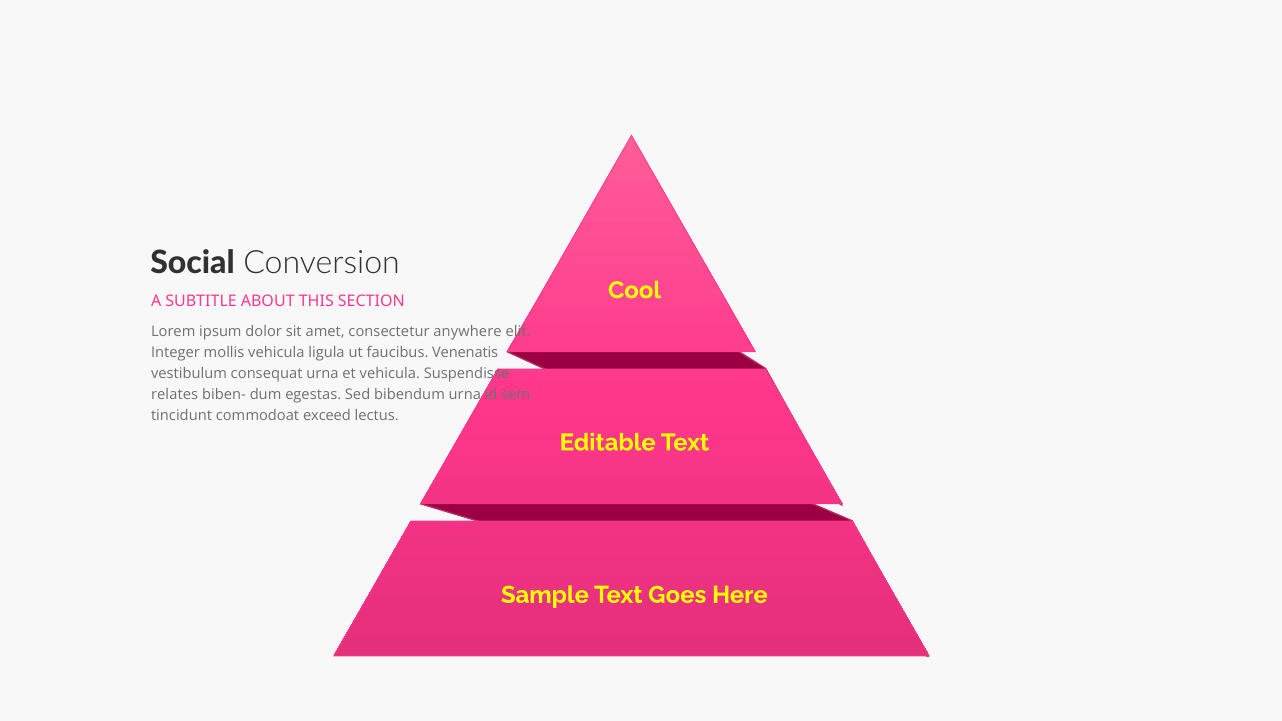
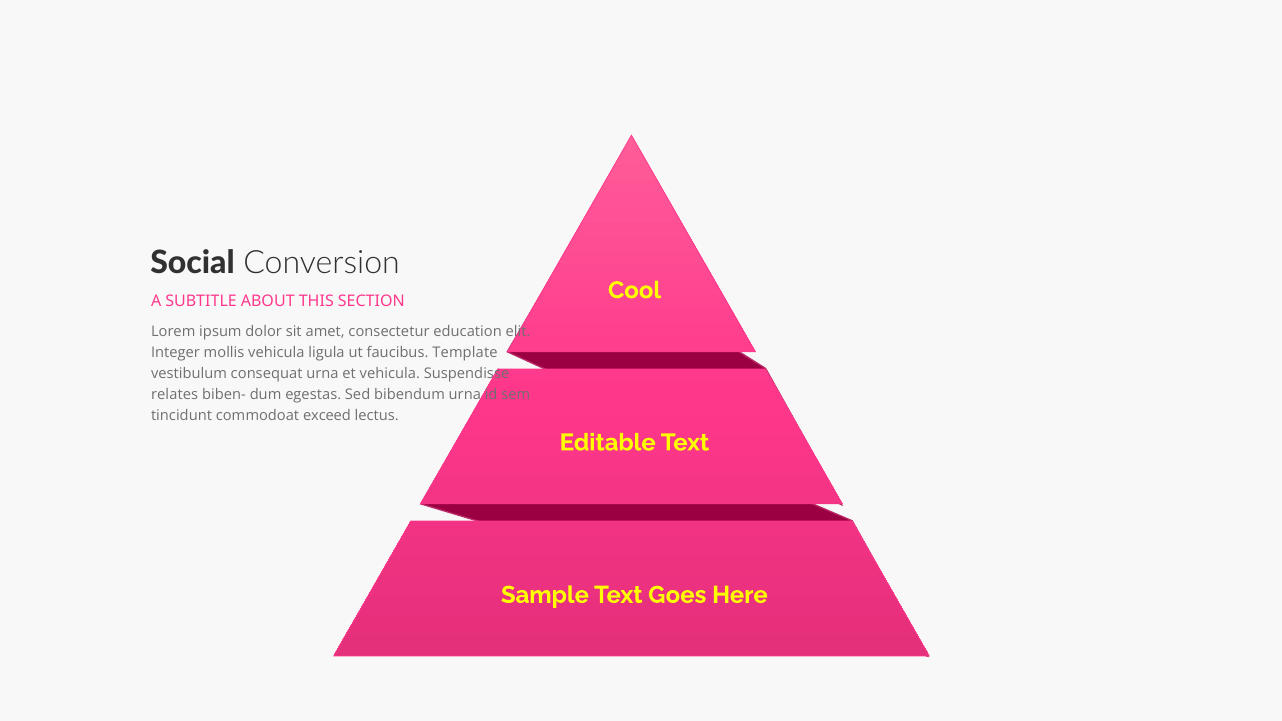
anywhere: anywhere -> education
Venenatis: Venenatis -> Template
